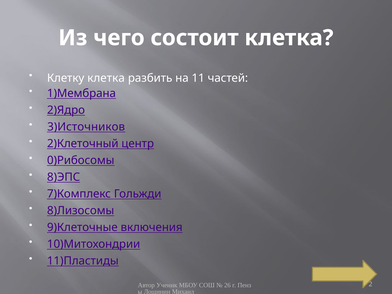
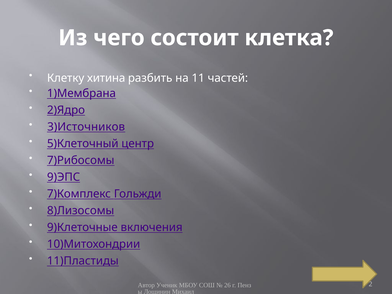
Клетку клетка: клетка -> хитина
2)Клеточный: 2)Клеточный -> 5)Клеточный
0)Рибосомы: 0)Рибосомы -> 7)Рибосомы
8)ЭПС: 8)ЭПС -> 9)ЭПС
